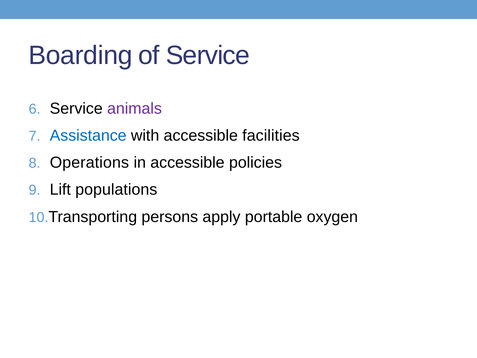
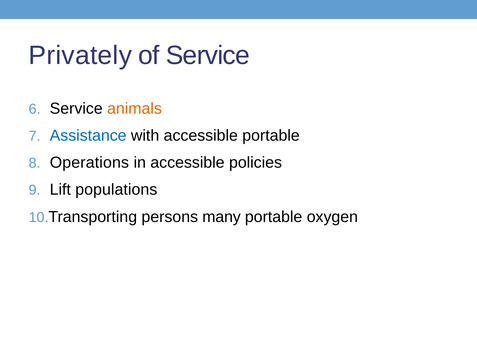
Boarding: Boarding -> Privately
animals colour: purple -> orange
accessible facilities: facilities -> portable
apply: apply -> many
